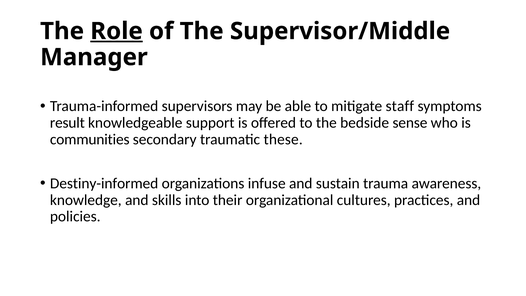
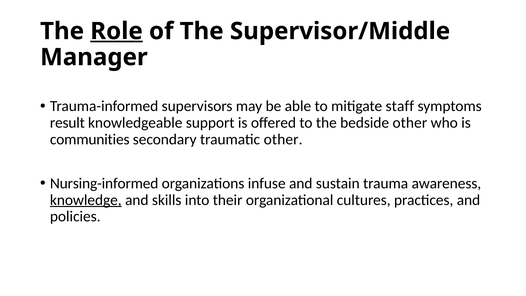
bedside sense: sense -> other
traumatic these: these -> other
Destiny-informed: Destiny-informed -> Nursing-informed
knowledge underline: none -> present
